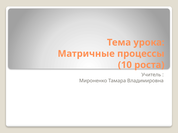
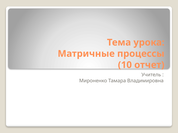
роста: роста -> отчет
